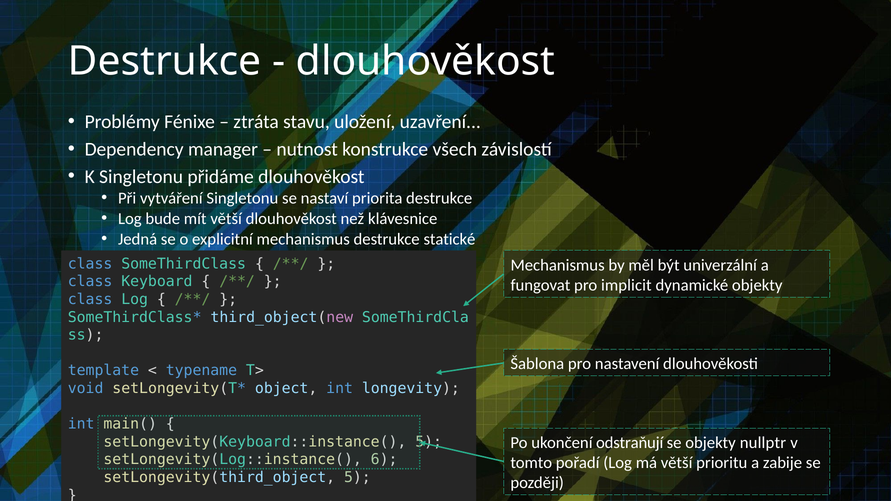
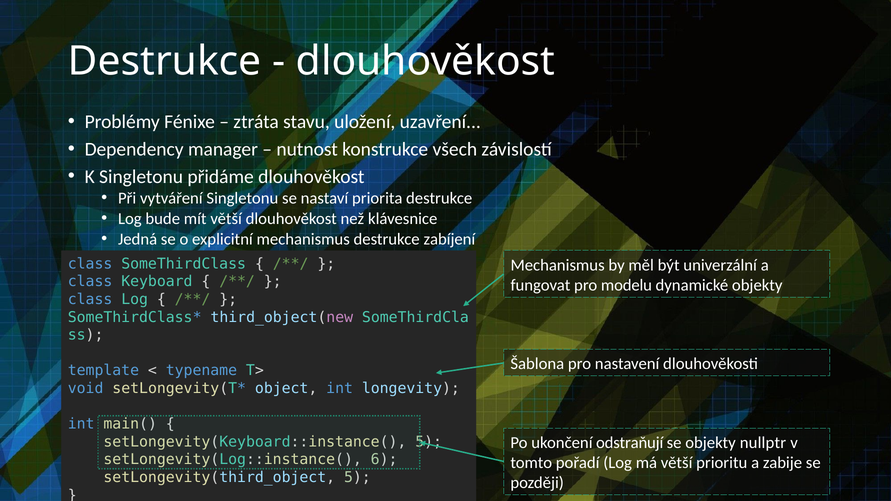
statické: statické -> zabíjení
implicit: implicit -> modelu
